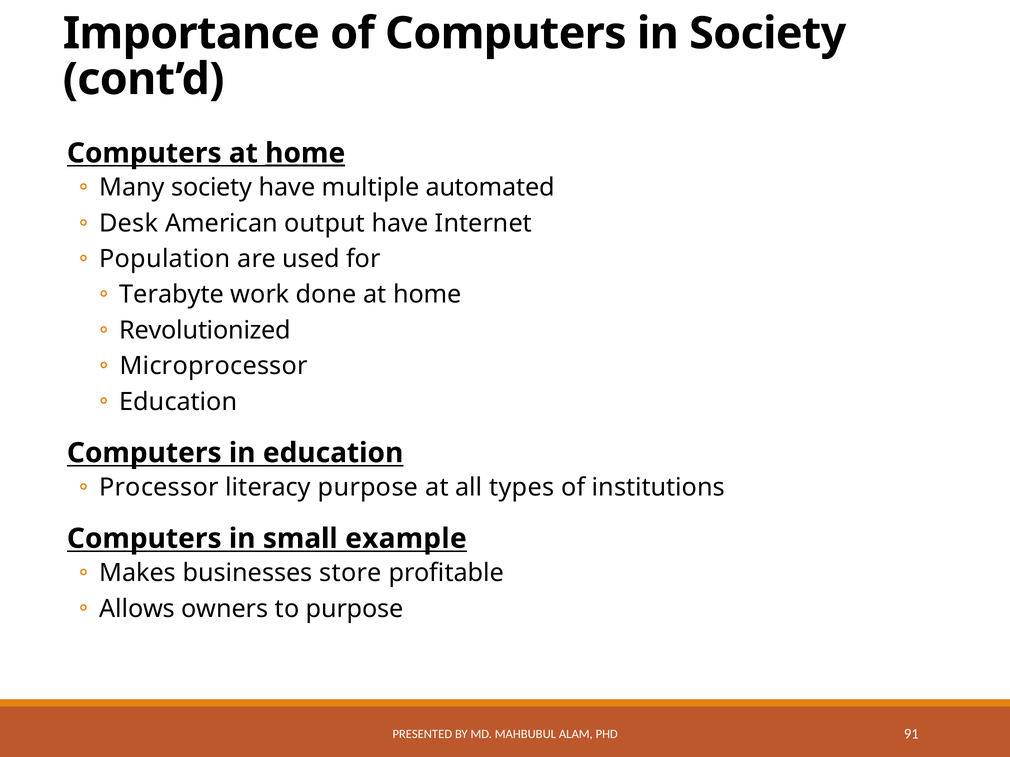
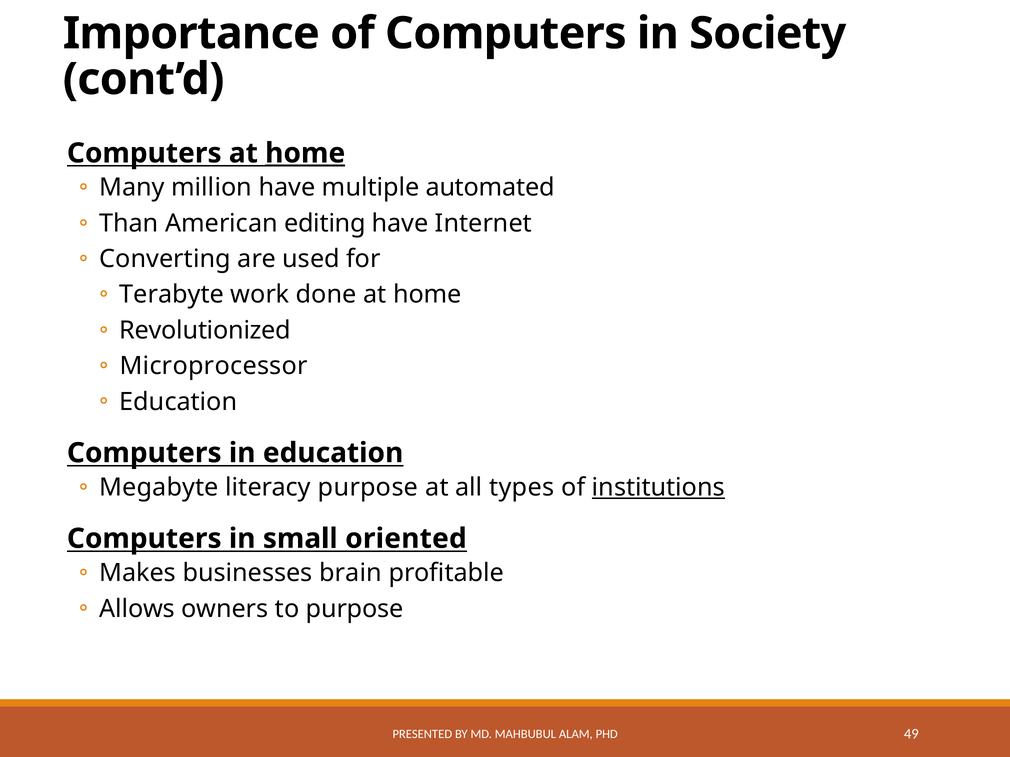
Many society: society -> million
Desk: Desk -> Than
output: output -> editing
Population: Population -> Converting
Processor: Processor -> Megabyte
institutions underline: none -> present
example: example -> oriented
store: store -> brain
91: 91 -> 49
